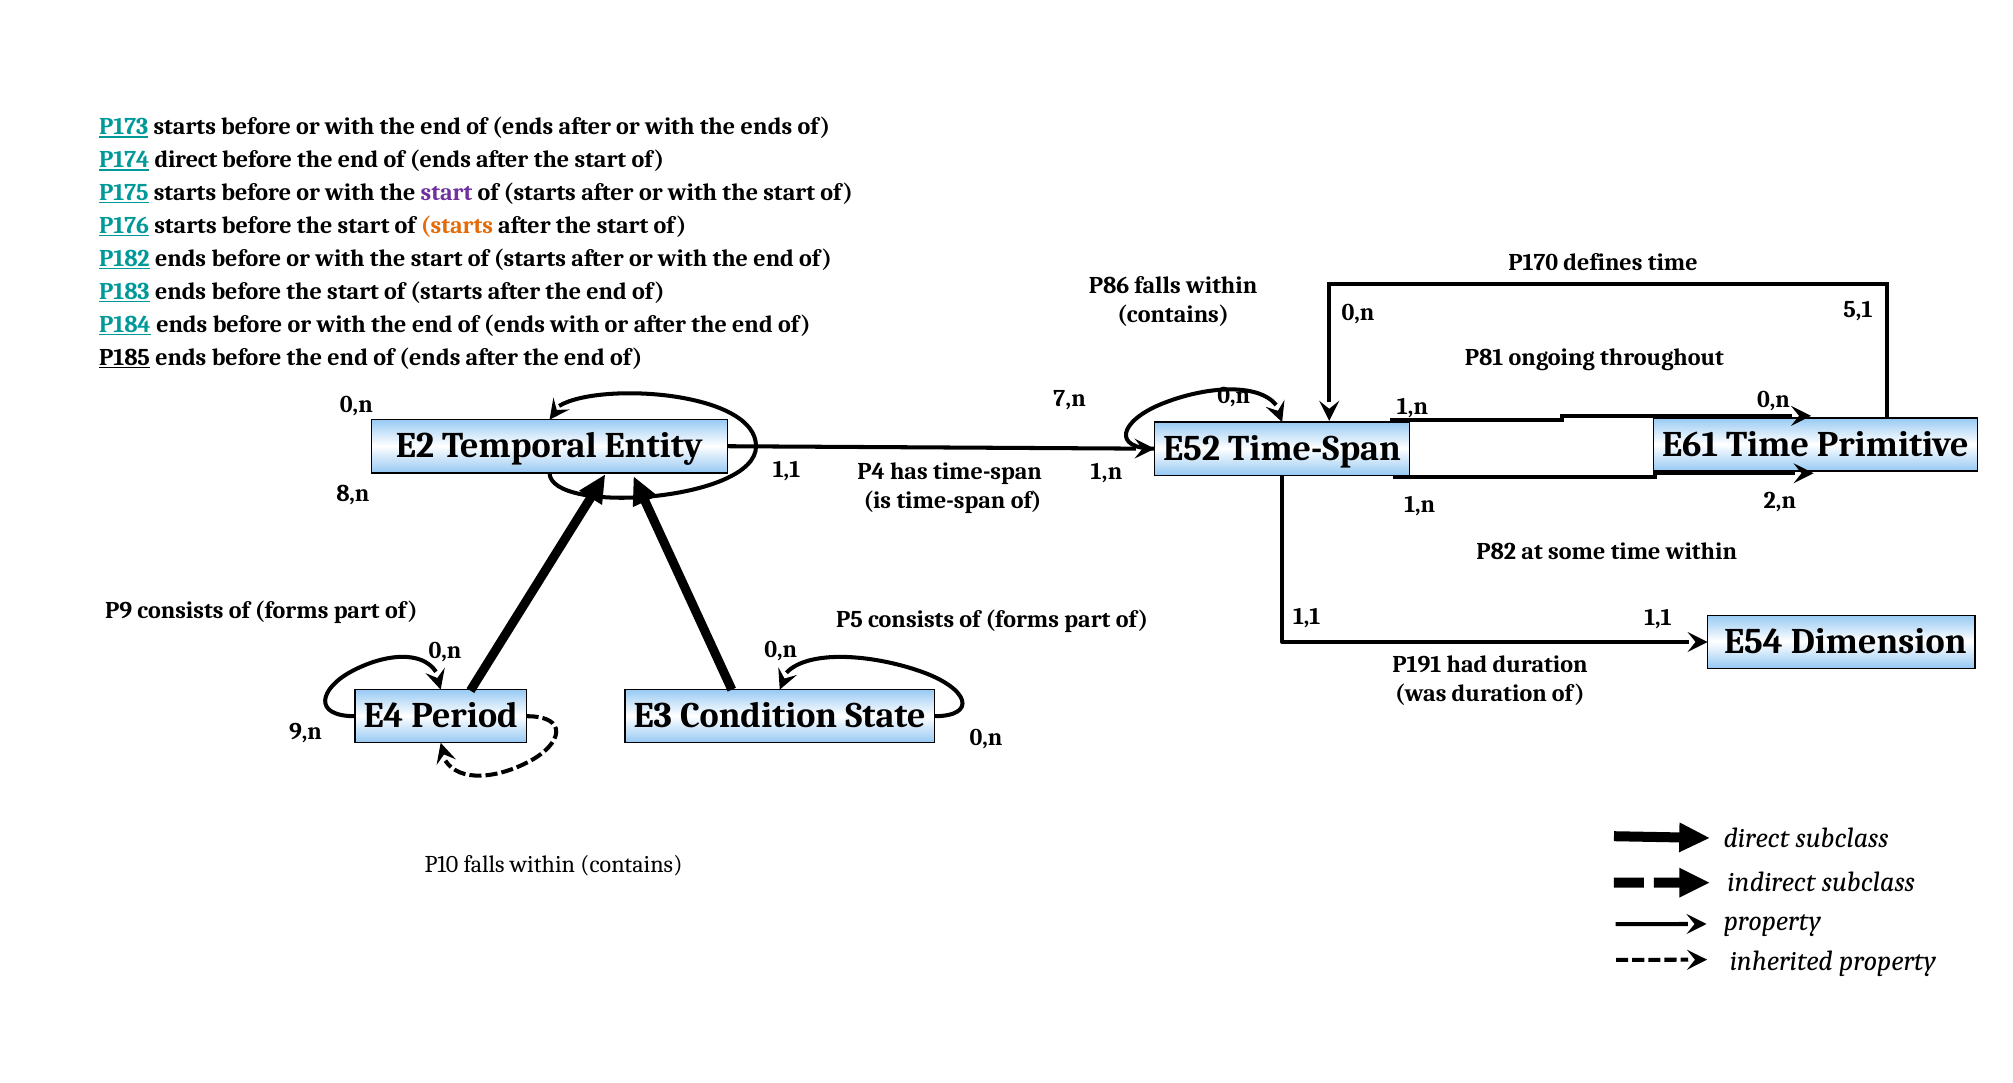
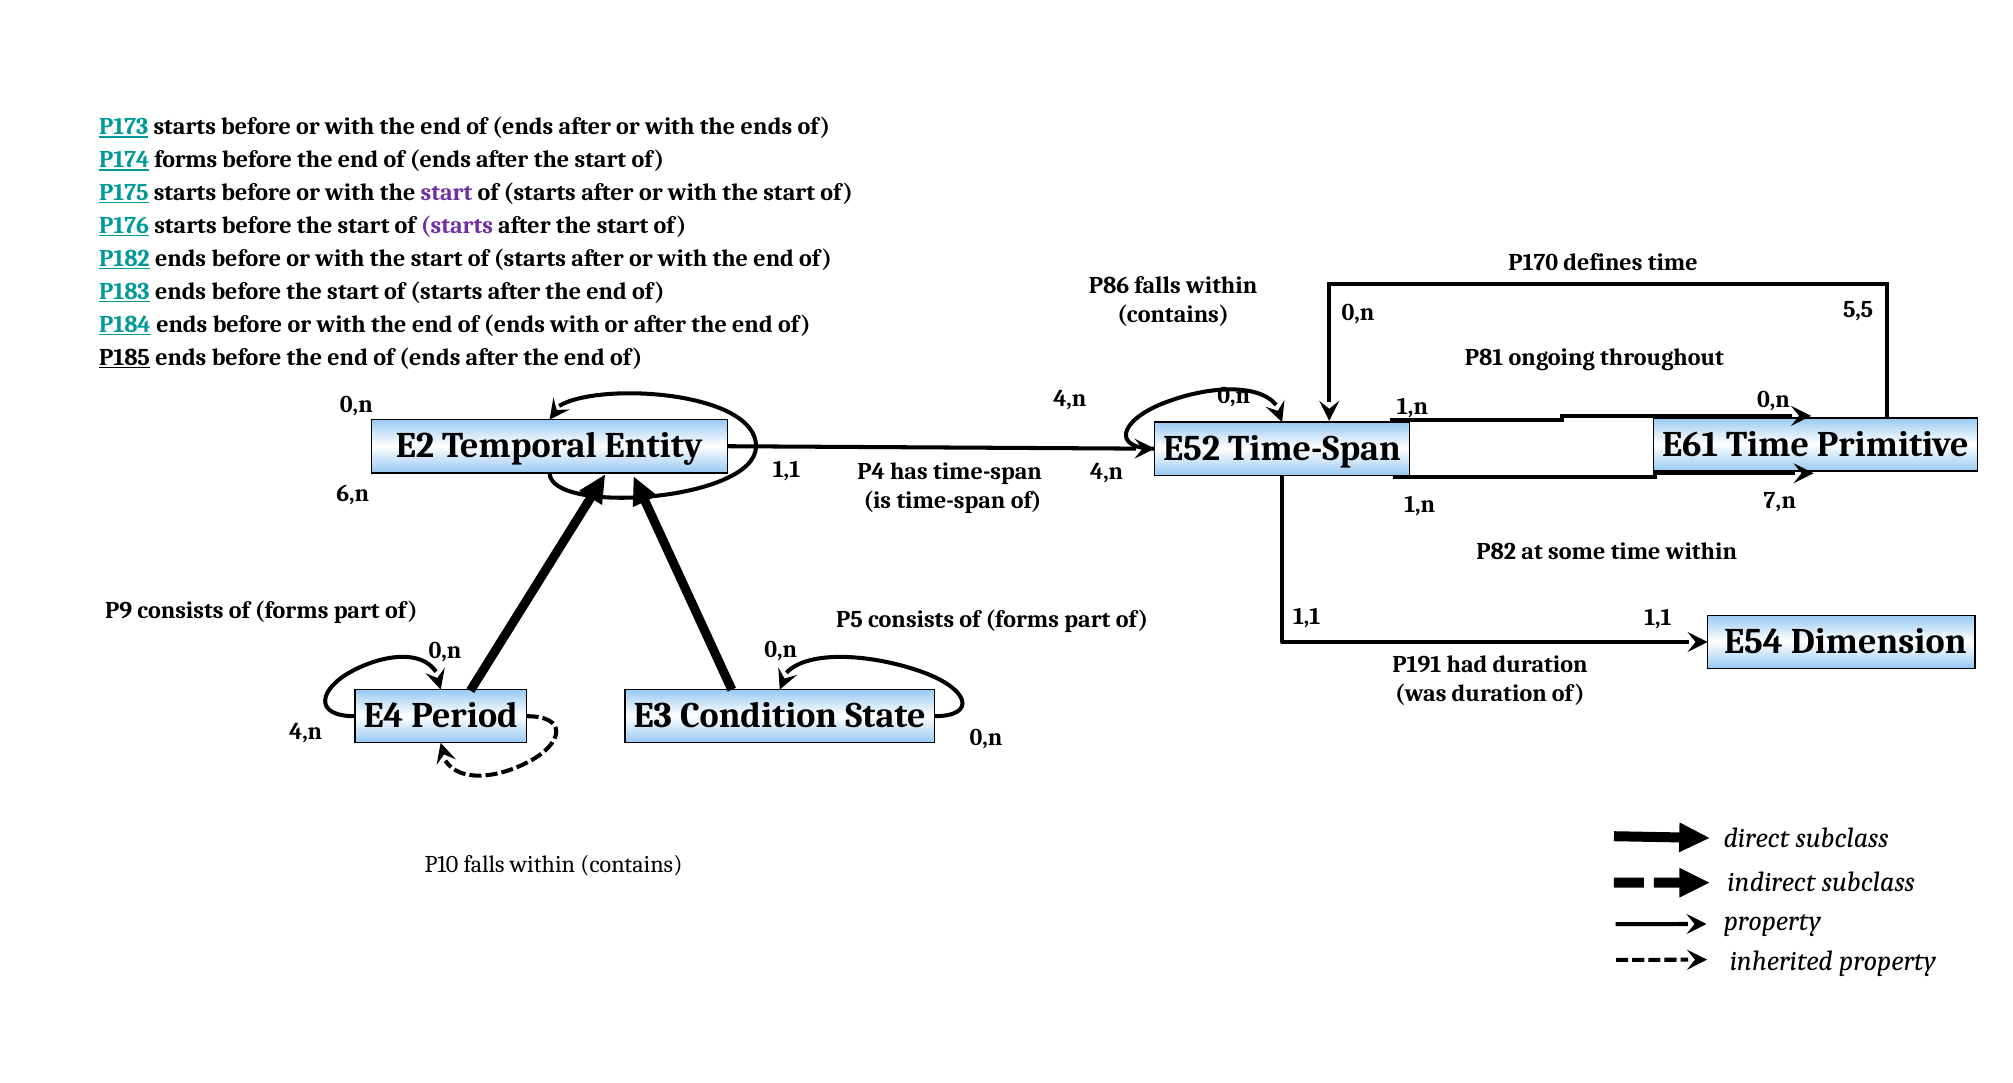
P174 direct: direct -> forms
starts at (457, 226) colour: orange -> purple
5,1: 5,1 -> 5,5
7,n at (1070, 399): 7,n -> 4,n
1,1 1,n: 1,n -> 4,n
8,n: 8,n -> 6,n
2,n: 2,n -> 7,n
9,n at (306, 732): 9,n -> 4,n
